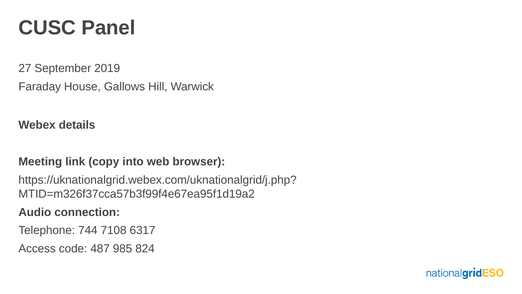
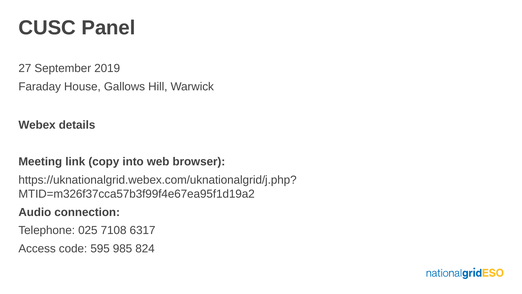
744: 744 -> 025
487: 487 -> 595
